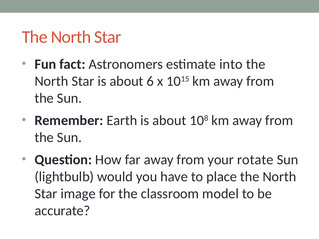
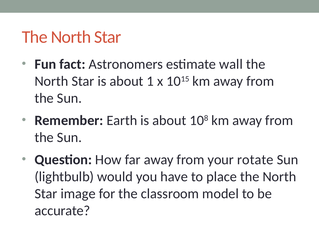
into: into -> wall
6: 6 -> 1
